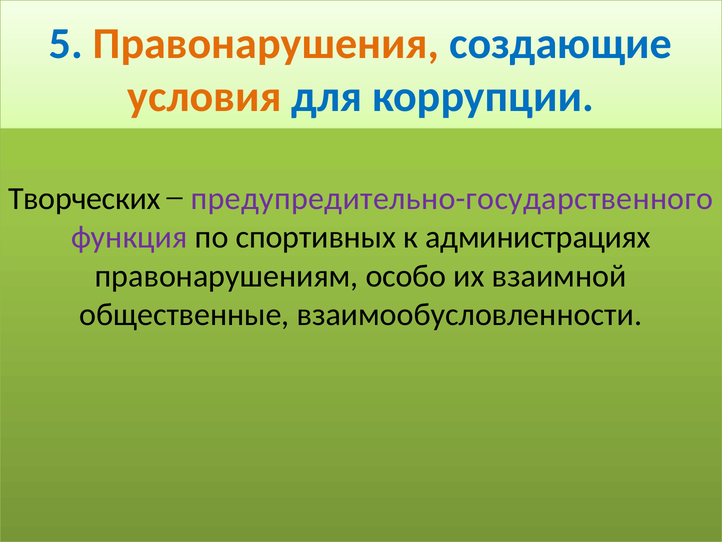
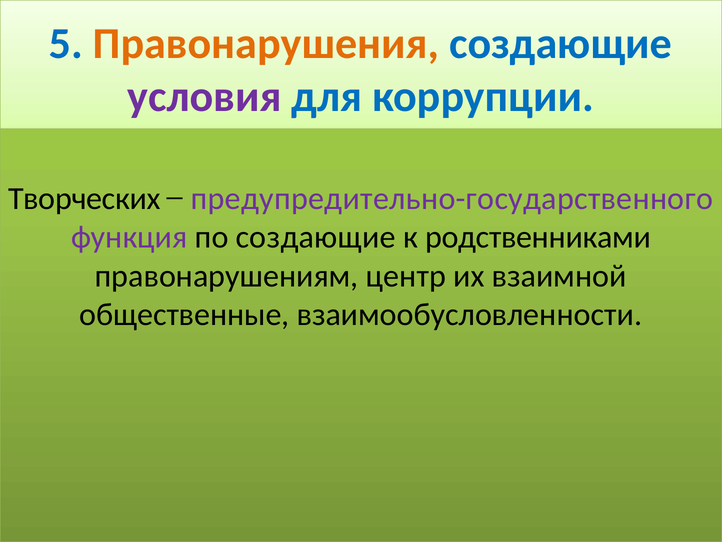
условия colour: orange -> purple
по спортивных: спортивных -> создающие
администрациях: администрациях -> родственниками
особо: особо -> центр
